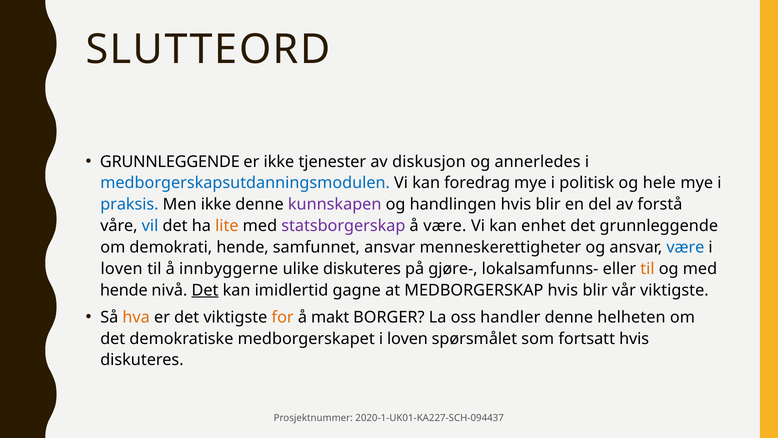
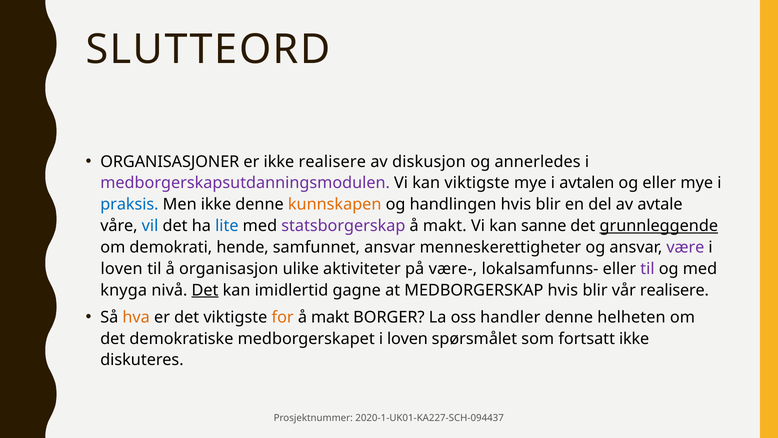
GRUNNLEGGENDE at (170, 162): GRUNNLEGGENDE -> ORGANISASJONER
ikke tjenester: tjenester -> realisere
medborgerskapsutdanningsmodulen colour: blue -> purple
kan foredrag: foredrag -> viktigste
politisk: politisk -> avtalen
og hele: hele -> eller
kunnskapen colour: purple -> orange
forstå: forstå -> avtale
lite colour: orange -> blue
være at (445, 226): være -> makt
enhet: enhet -> sanne
grunnleggende at (659, 226) underline: none -> present
være at (685, 247) colour: blue -> purple
innbyggerne: innbyggerne -> organisasjon
ulike diskuteres: diskuteres -> aktiviteter
gjøre-: gjøre- -> være-
til at (647, 269) colour: orange -> purple
hende at (124, 290): hende -> knyga
vår viktigste: viktigste -> realisere
fortsatt hvis: hvis -> ikke
